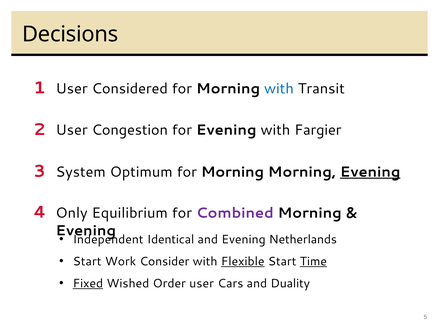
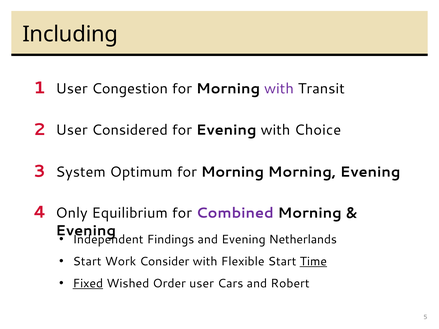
Decisions: Decisions -> Including
Considered: Considered -> Congestion
with at (279, 89) colour: blue -> purple
Congestion: Congestion -> Considered
Fargier: Fargier -> Choice
Evening at (370, 172) underline: present -> none
Identical: Identical -> Findings
Flexible underline: present -> none
Duality: Duality -> Robert
